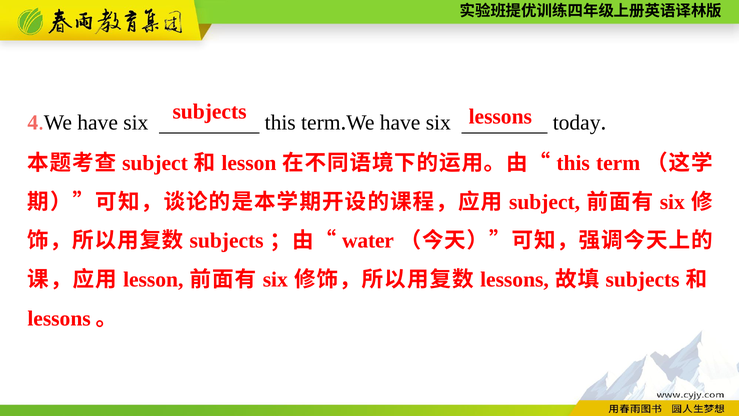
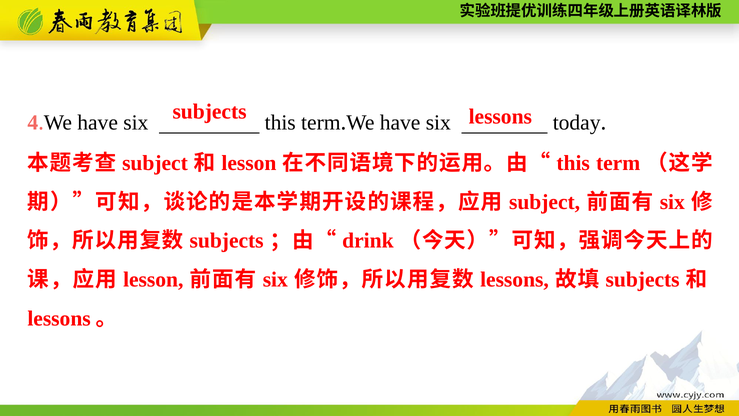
water: water -> drink
